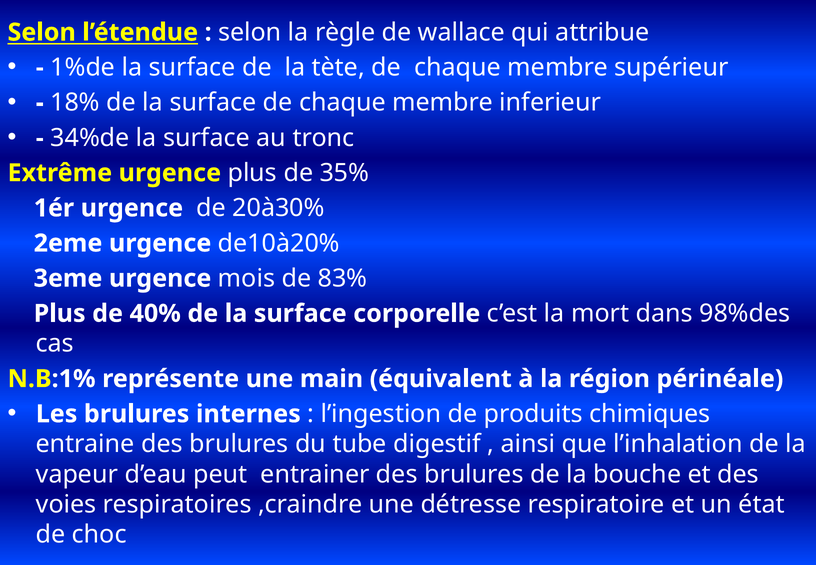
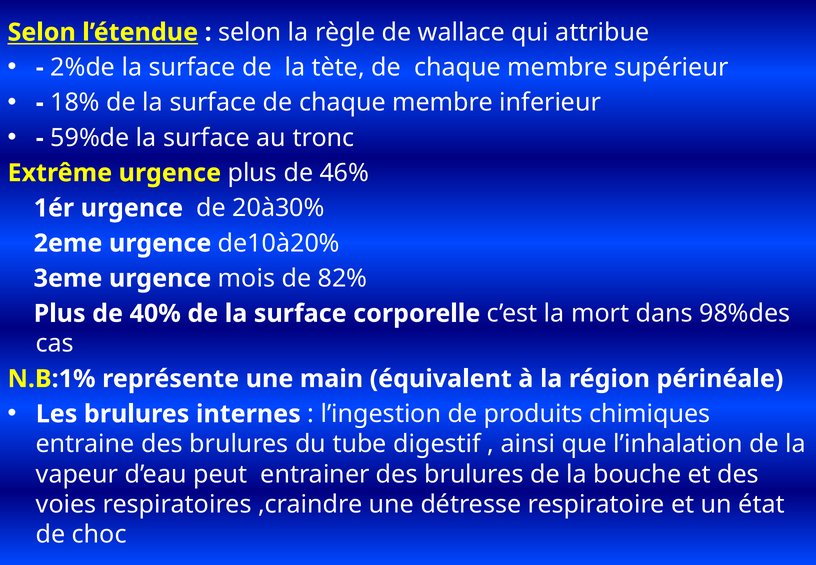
1%de: 1%de -> 2%de
34%de: 34%de -> 59%de
35%: 35% -> 46%
83%: 83% -> 82%
